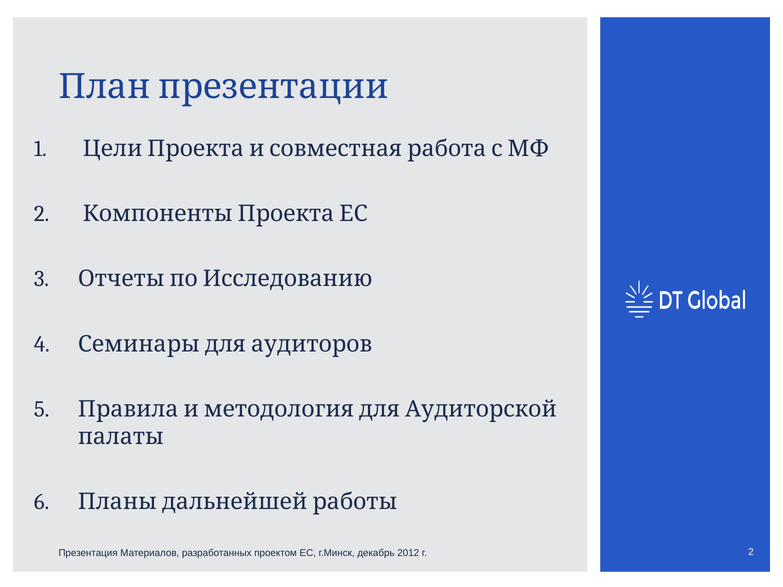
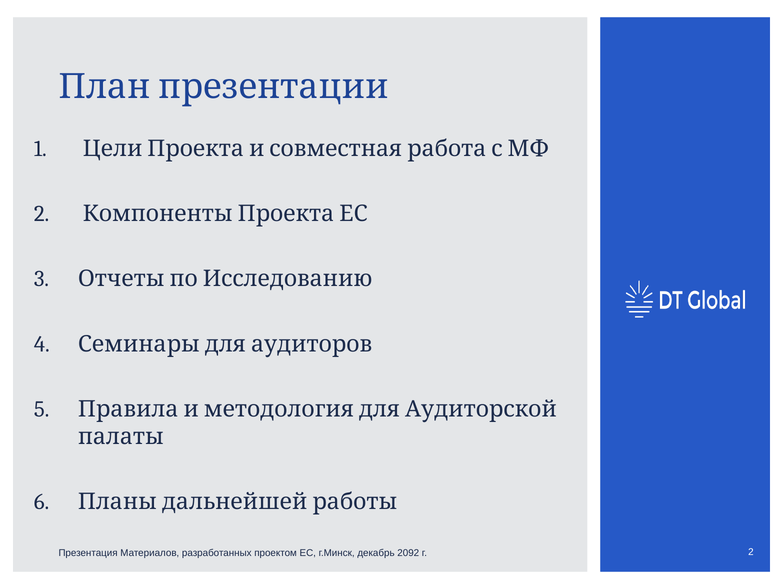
2012: 2012 -> 2092
